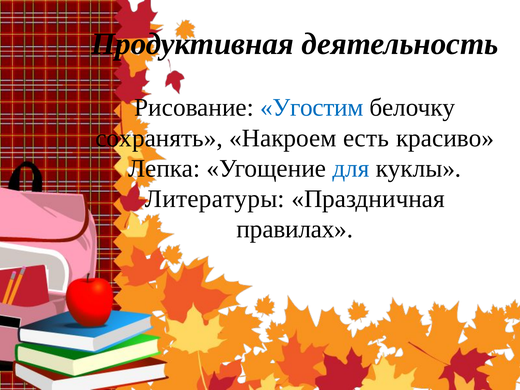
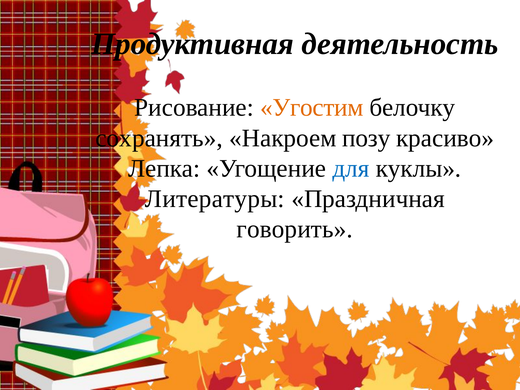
Угостим colour: blue -> orange
есть: есть -> позу
правилах: правилах -> говорить
